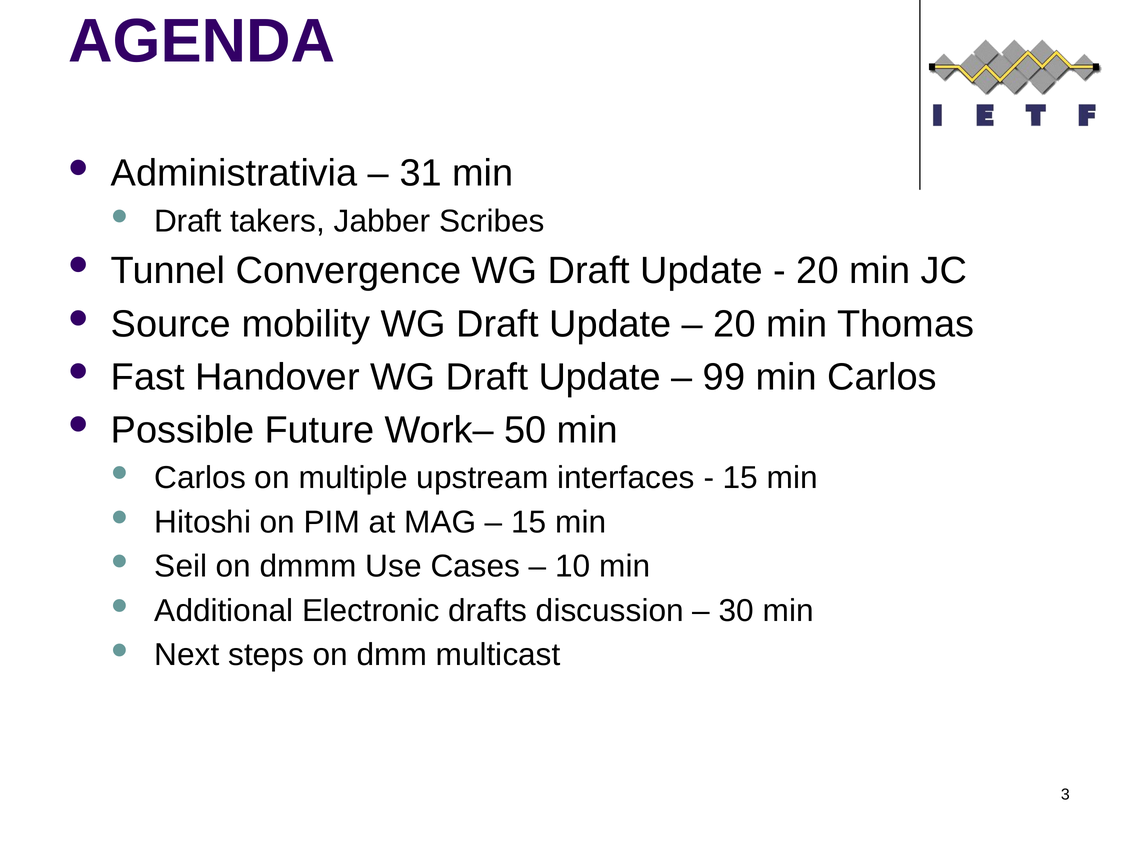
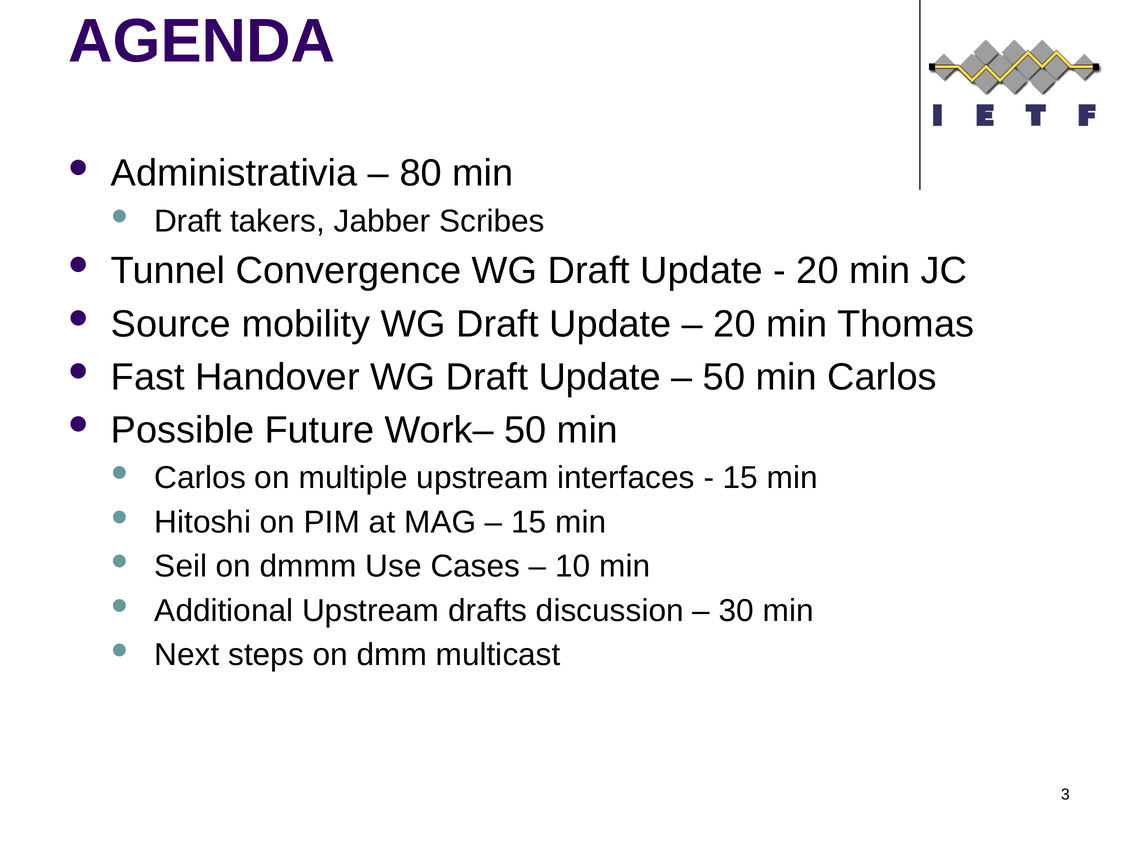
31: 31 -> 80
99 at (724, 377): 99 -> 50
Additional Electronic: Electronic -> Upstream
